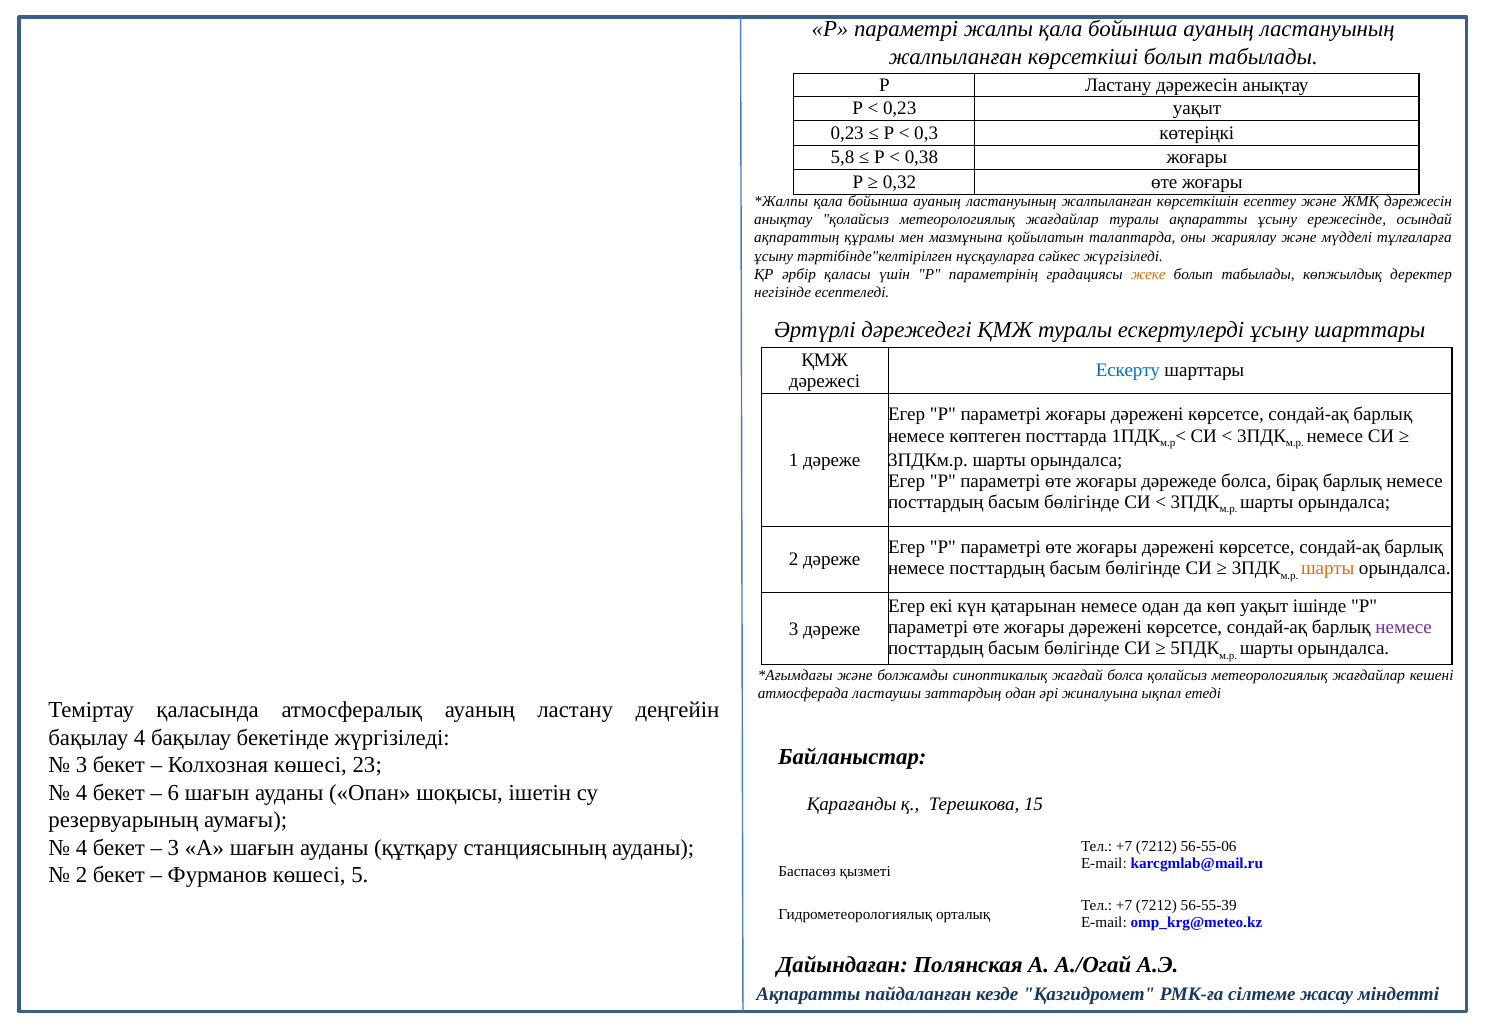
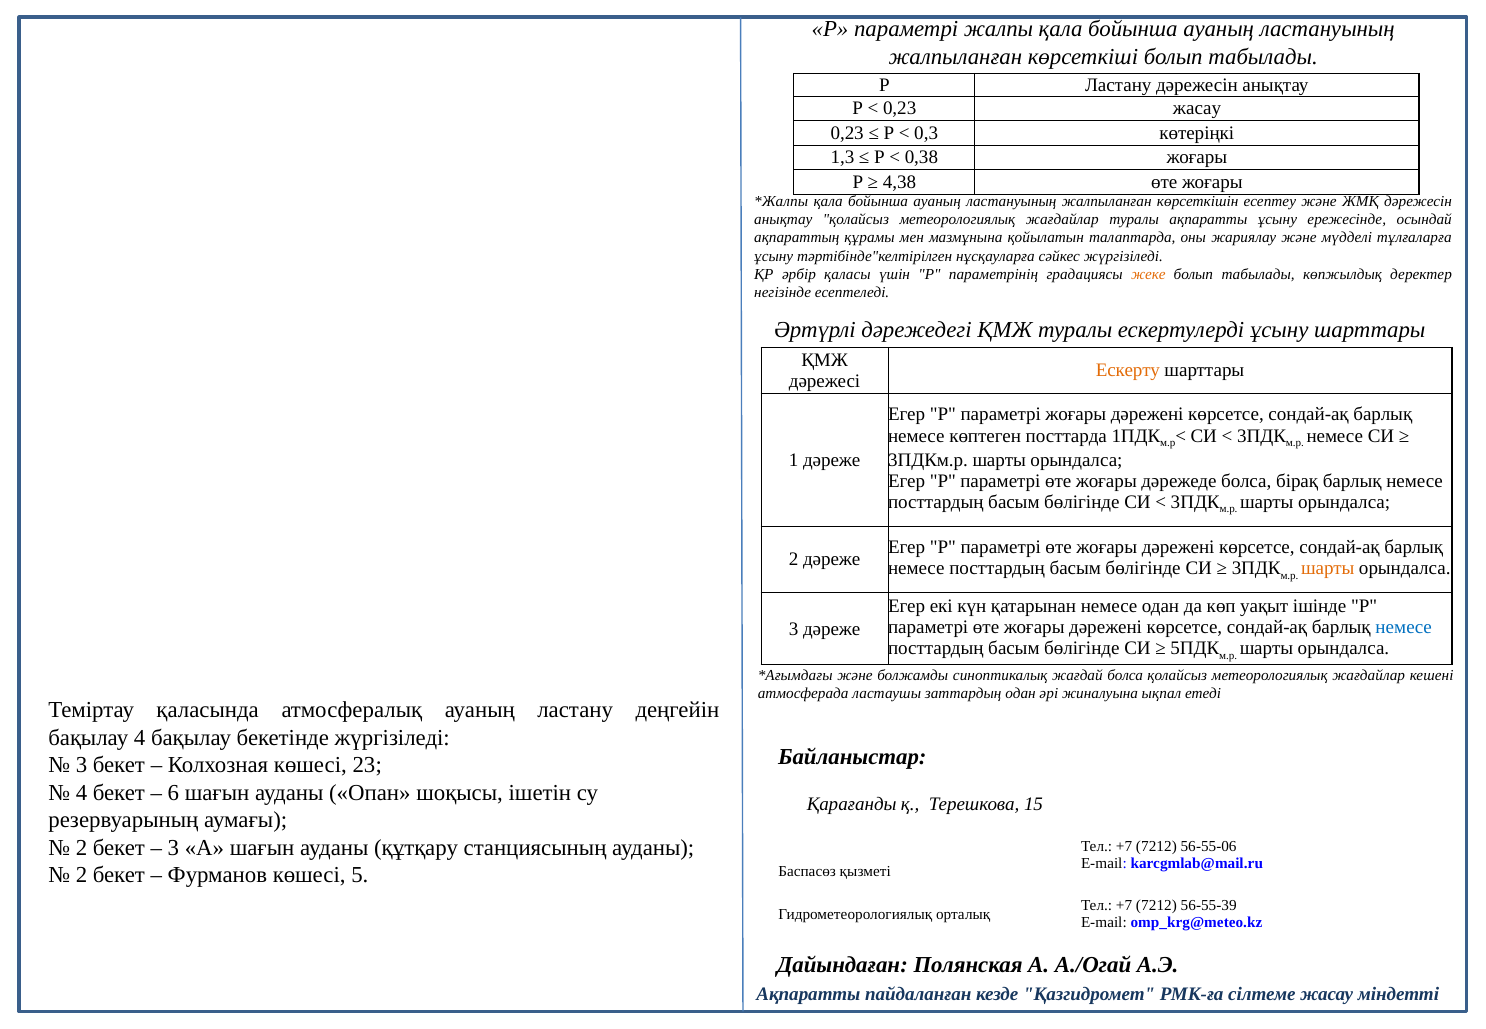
0,23 уақыт: уақыт -> жасау
5,8: 5,8 -> 1,3
0,32: 0,32 -> 4,38
Ескерту colour: blue -> orange
немесе at (1404, 627) colour: purple -> blue
4 at (81, 847): 4 -> 2
